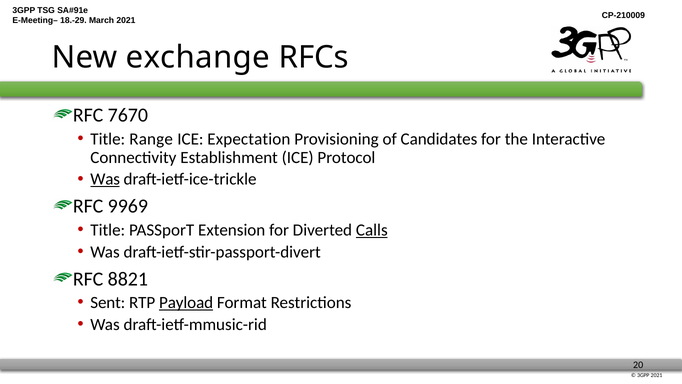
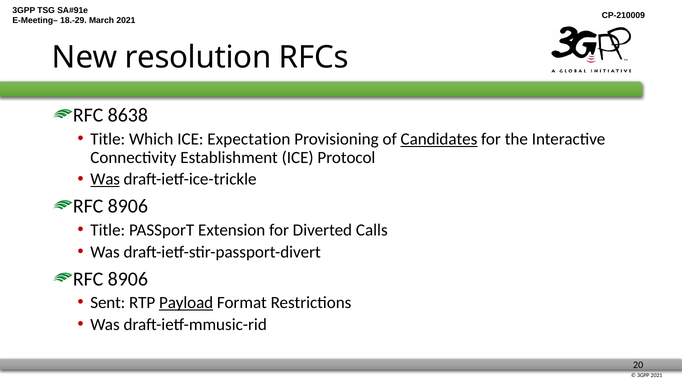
exchange: exchange -> resolution
7670: 7670 -> 8638
Range: Range -> Which
Candidates underline: none -> present
9969 at (128, 206): 9969 -> 8906
Calls underline: present -> none
8821 at (128, 279): 8821 -> 8906
